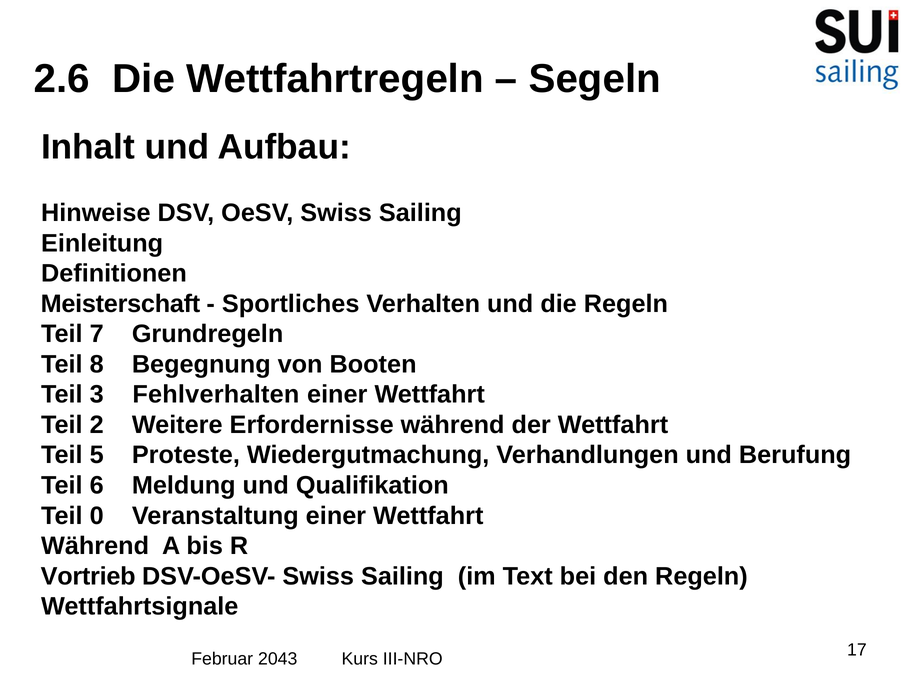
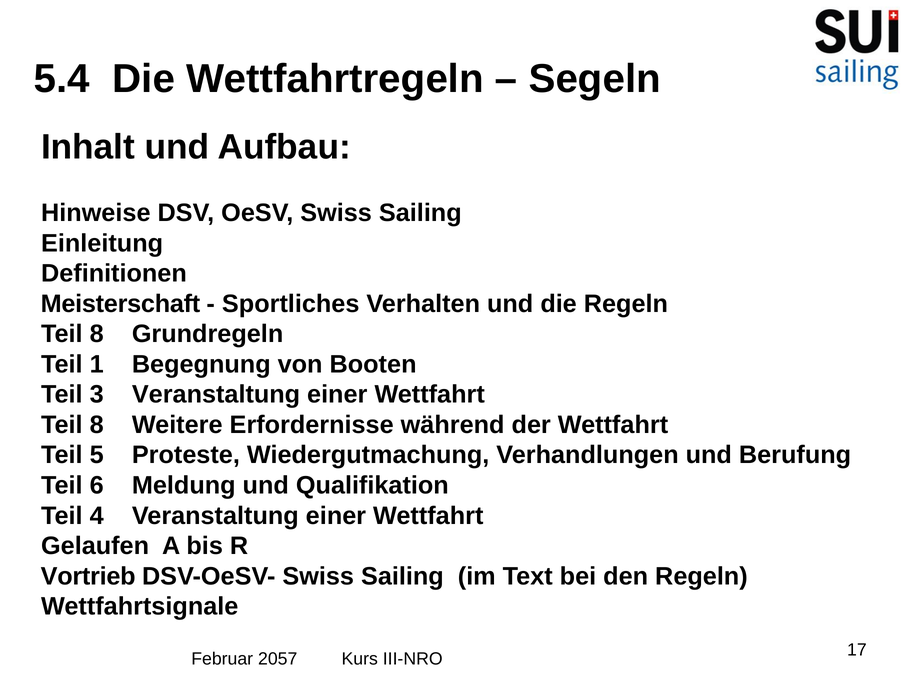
2.6: 2.6 -> 5.4
7 at (97, 334): 7 -> 8
8: 8 -> 1
3 Fehlverhalten: Fehlverhalten -> Veranstaltung
2 at (97, 425): 2 -> 8
0: 0 -> 4
Während at (95, 546): Während -> Gelaufen
2043: 2043 -> 2057
